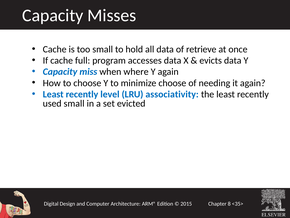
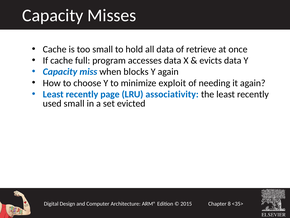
where: where -> blocks
minimize choose: choose -> exploit
level: level -> page
